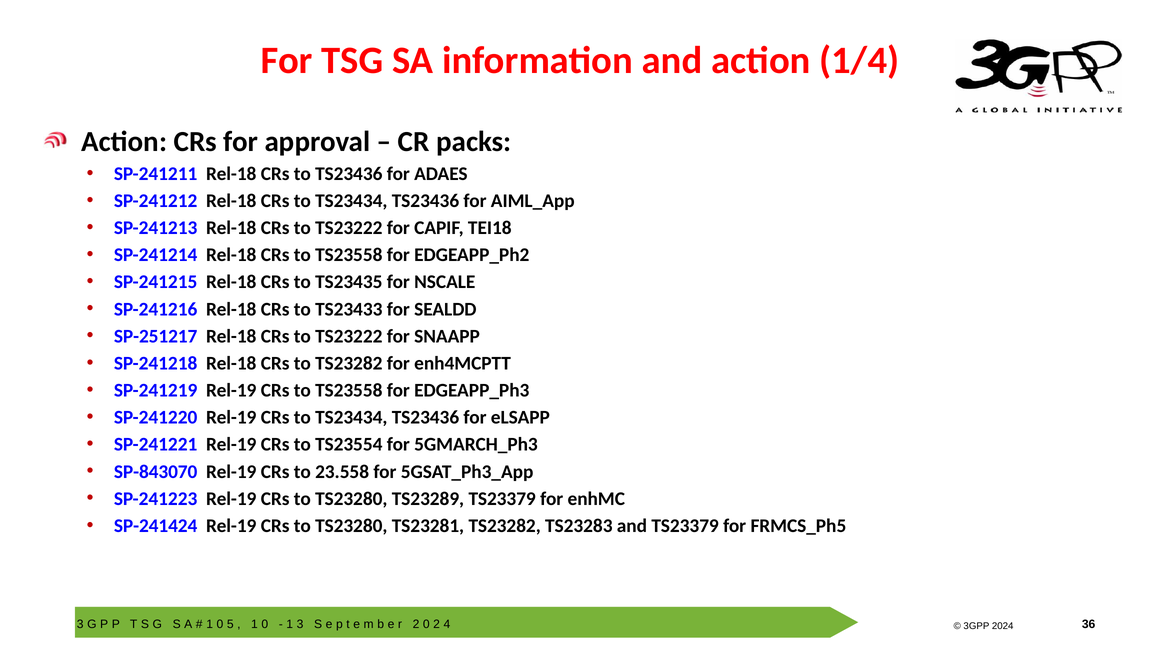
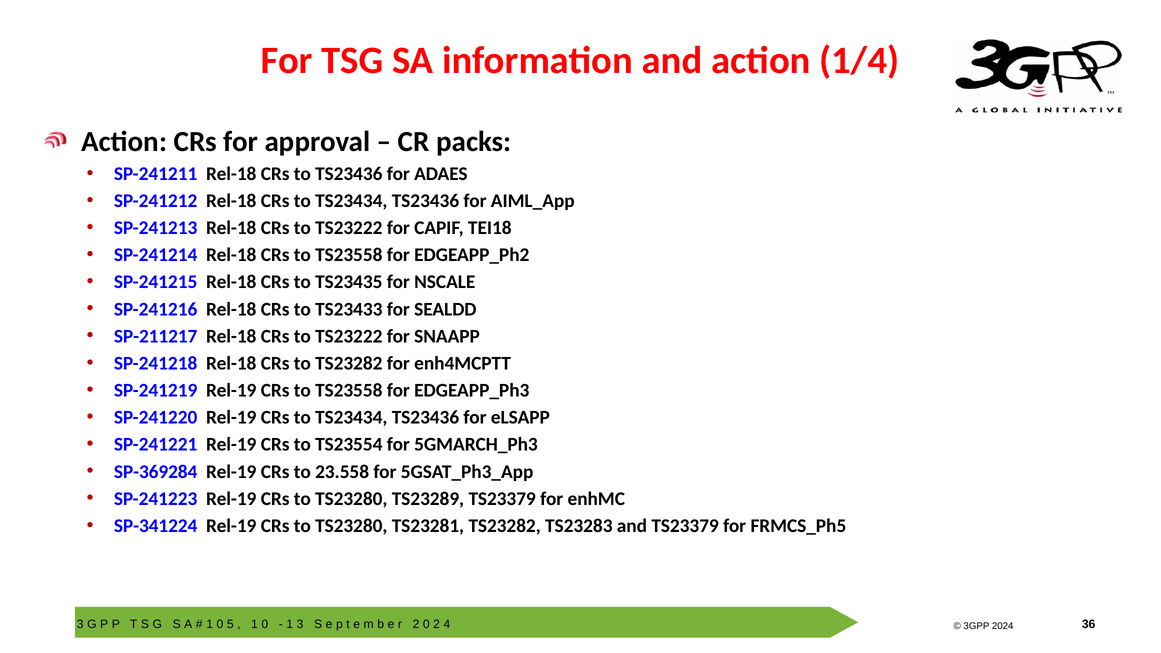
SP-251217: SP-251217 -> SP-211217
SP-843070: SP-843070 -> SP-369284
SP-241424: SP-241424 -> SP-341224
